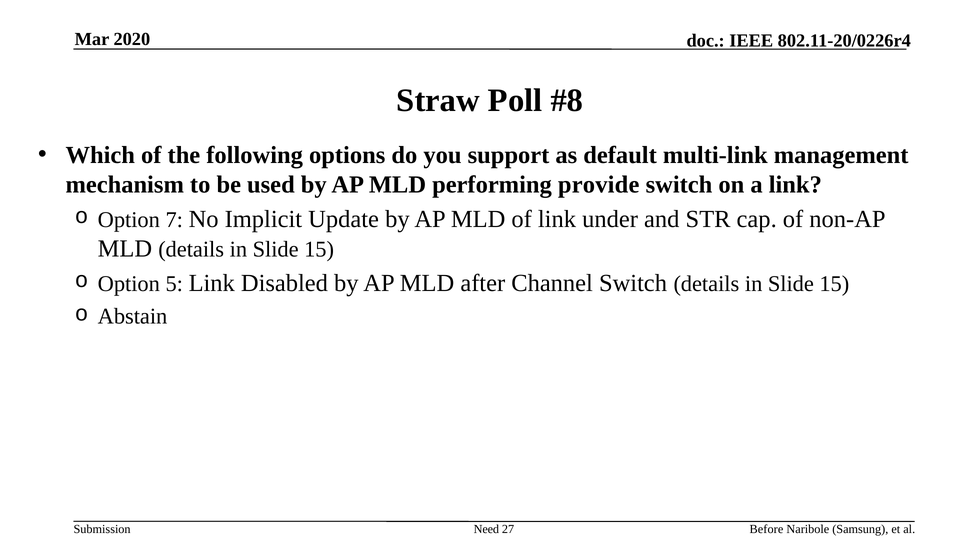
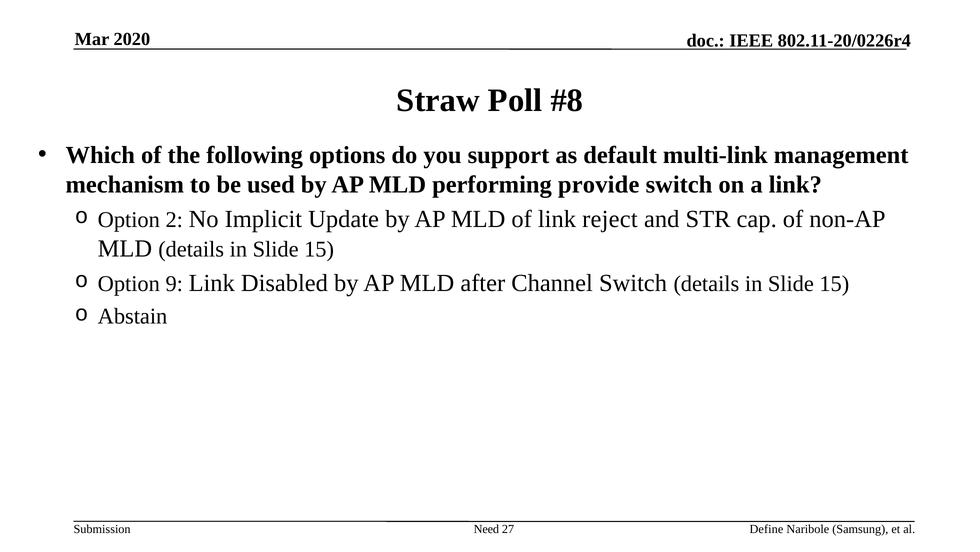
7: 7 -> 2
under: under -> reject
5: 5 -> 9
Before: Before -> Define
